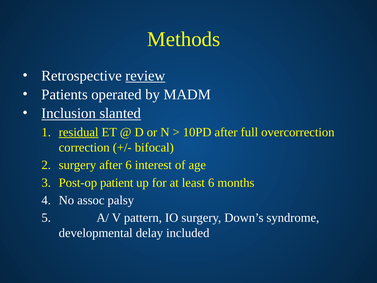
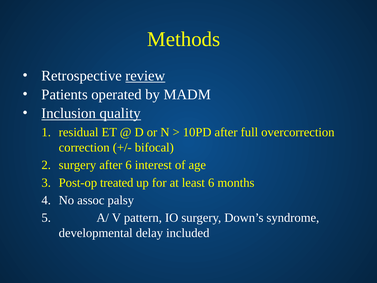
slanted: slanted -> quality
residual underline: present -> none
patient: patient -> treated
